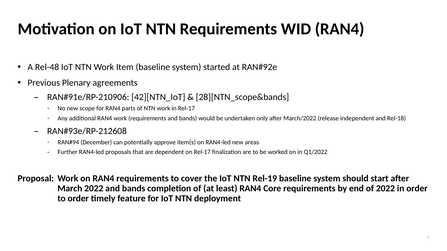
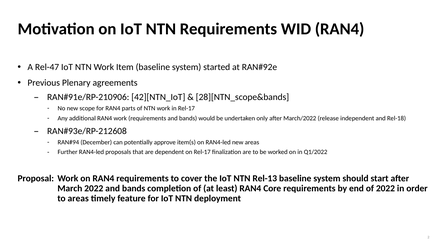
Rel-48: Rel-48 -> Rel-47
Rel-19: Rel-19 -> Rel-13
to order: order -> areas
